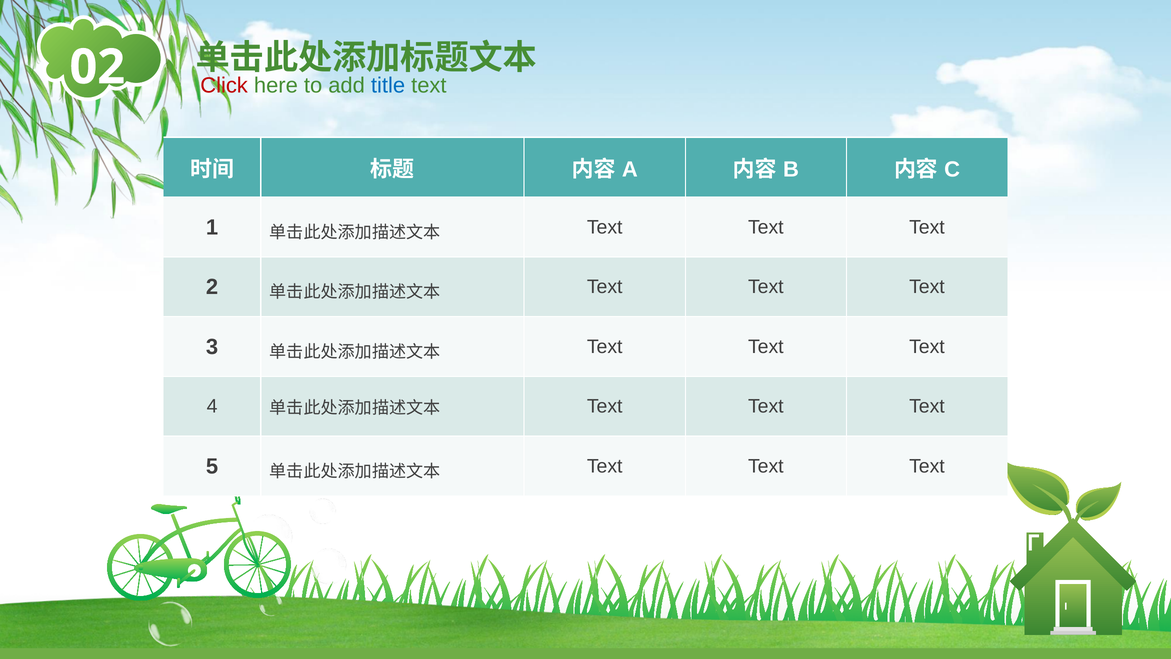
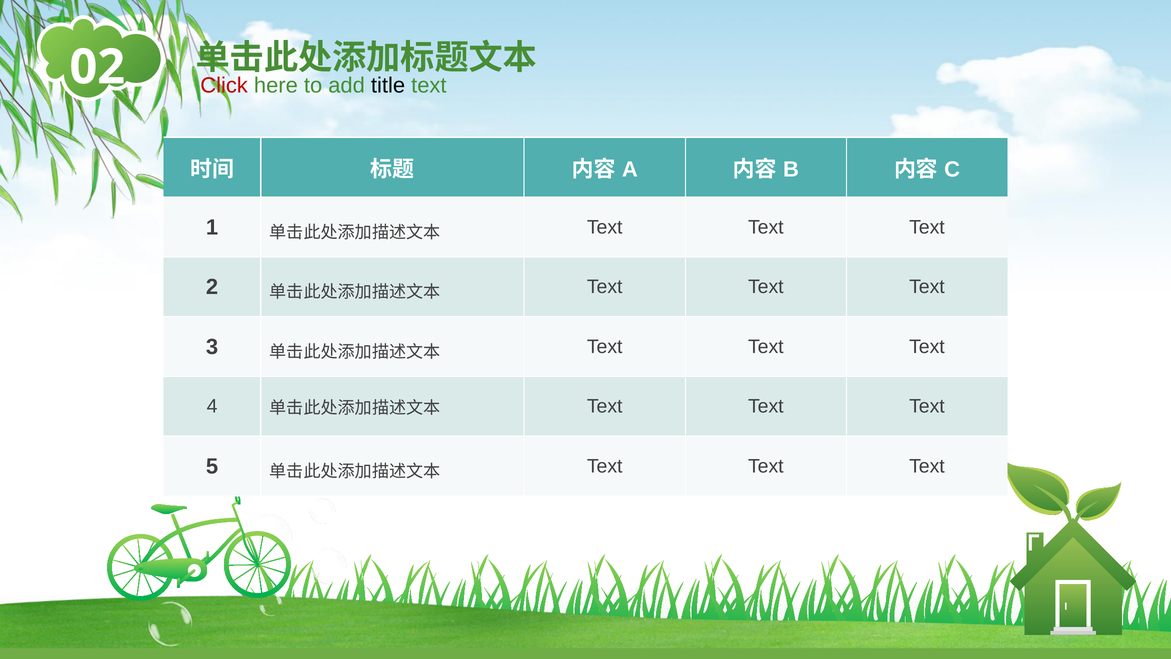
title colour: blue -> black
